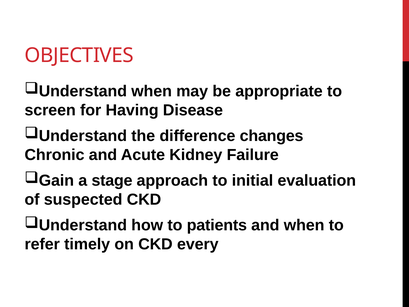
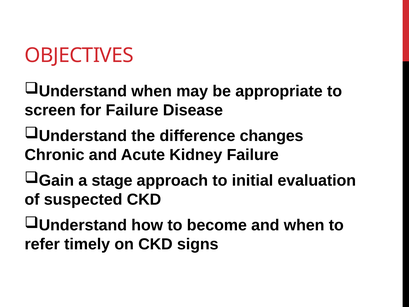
for Having: Having -> Failure
patients: patients -> become
every: every -> signs
